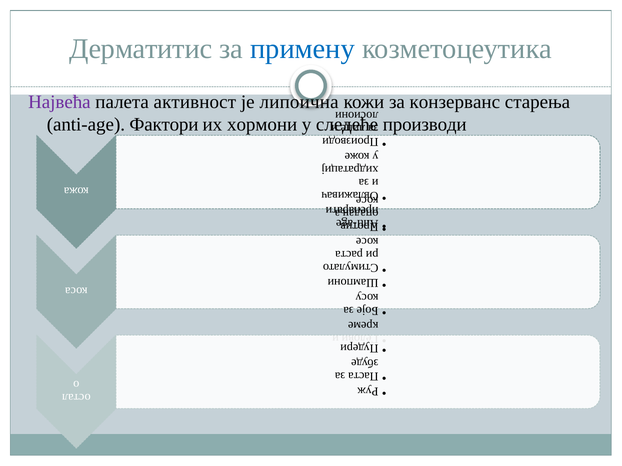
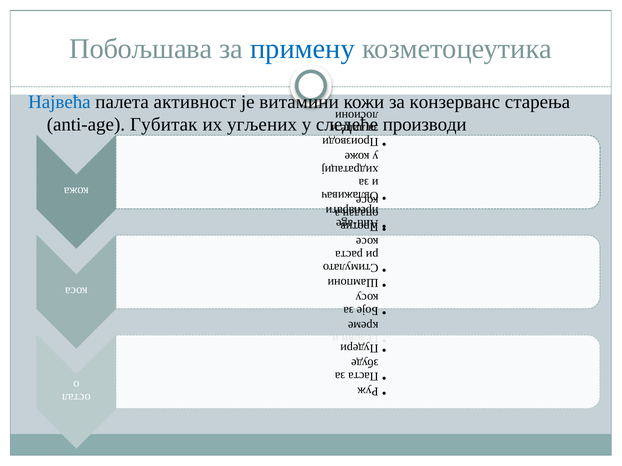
Дерматитис: Дерматитис -> Побољшава
Највећа colour: purple -> blue
липоична: липоична -> витамини
Фактори: Фактори -> Губитак
хормони: хормони -> угљених
